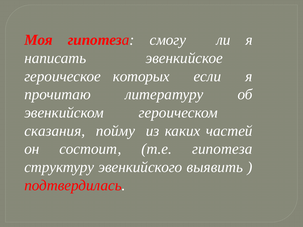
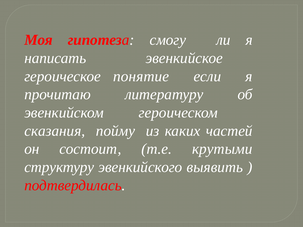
которых: которых -> понятие
т.е гипотеза: гипотеза -> крутыми
